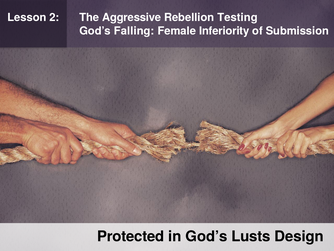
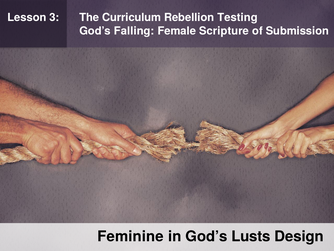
2: 2 -> 3
Aggressive: Aggressive -> Curriculum
Inferiority: Inferiority -> Scripture
Protected: Protected -> Feminine
